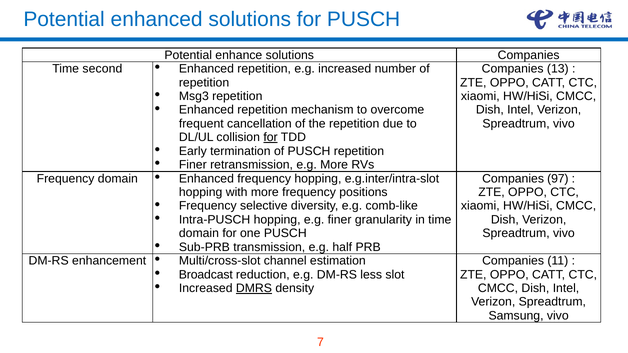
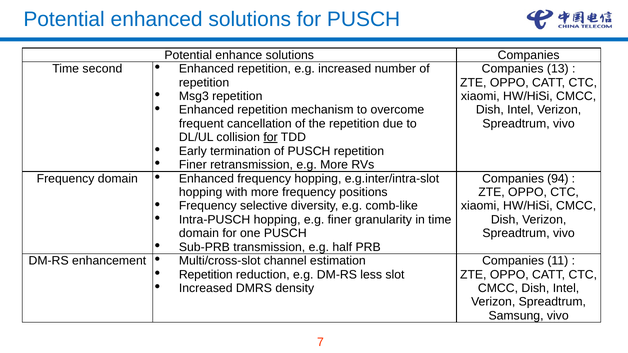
97: 97 -> 94
Broadcast at (206, 275): Broadcast -> Repetition
DMRS underline: present -> none
